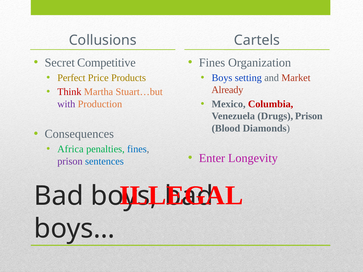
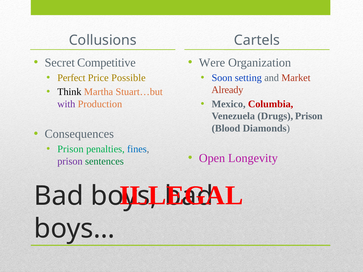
Fines at (212, 63): Fines -> Were
Products: Products -> Possible
Boys at (222, 78): Boys -> Soon
Think colour: red -> black
Africa at (70, 149): Africa -> Prison
Enter: Enter -> Open
sentences colour: blue -> green
